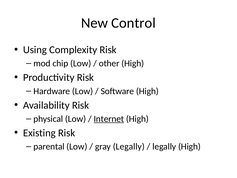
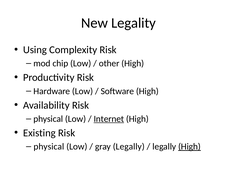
Control: Control -> Legality
parental at (49, 146): parental -> physical
High at (189, 146) underline: none -> present
